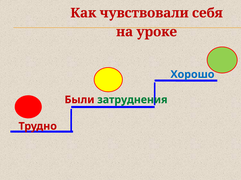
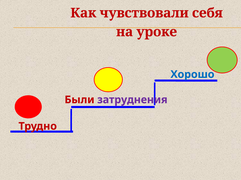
затруднения colour: green -> purple
